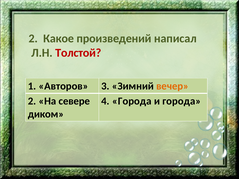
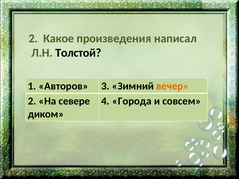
произведений: произведений -> произведения
Толстой colour: red -> black
и города: города -> совсем
